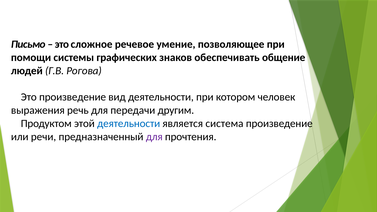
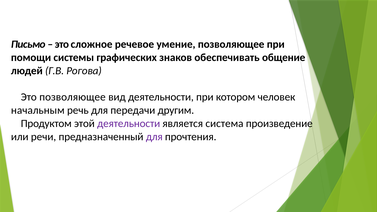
Это произведение: произведение -> позволяющее
выражения: выражения -> начальным
деятельности at (129, 123) colour: blue -> purple
